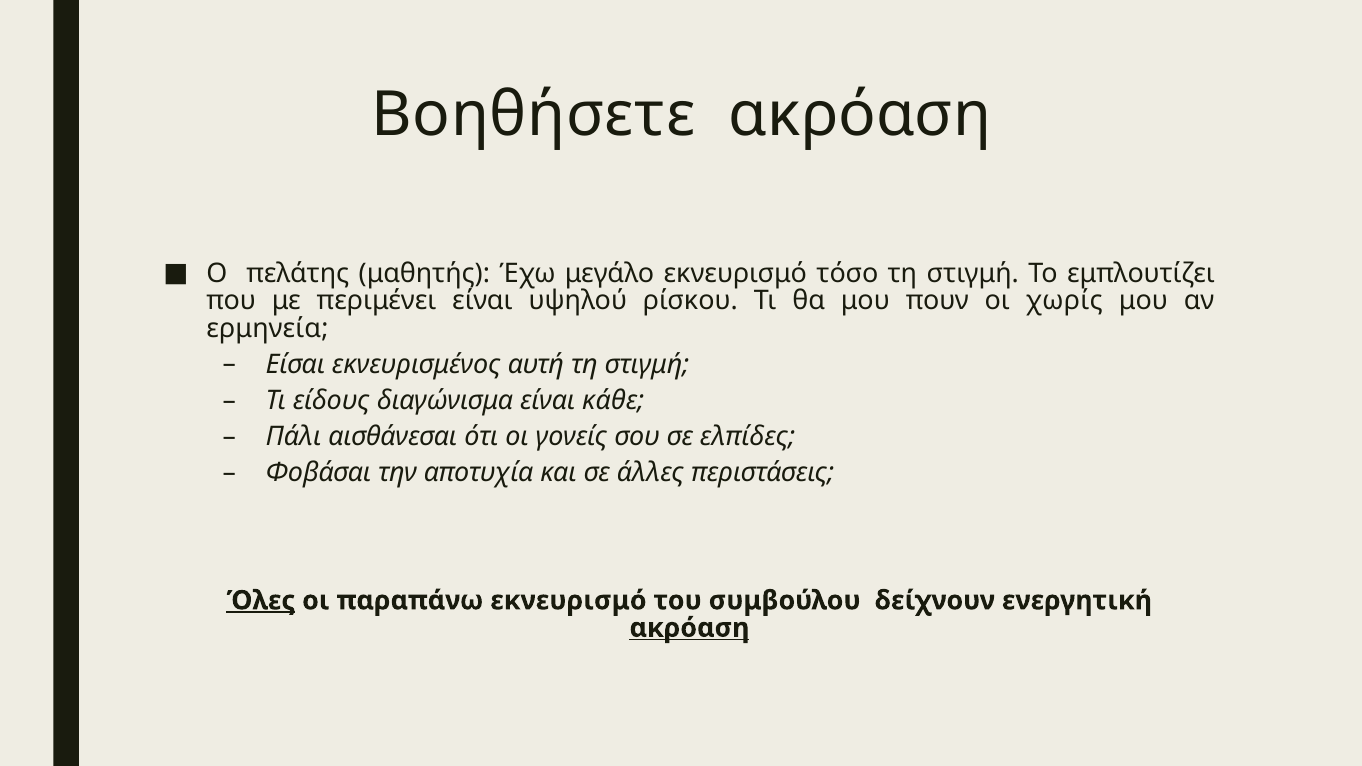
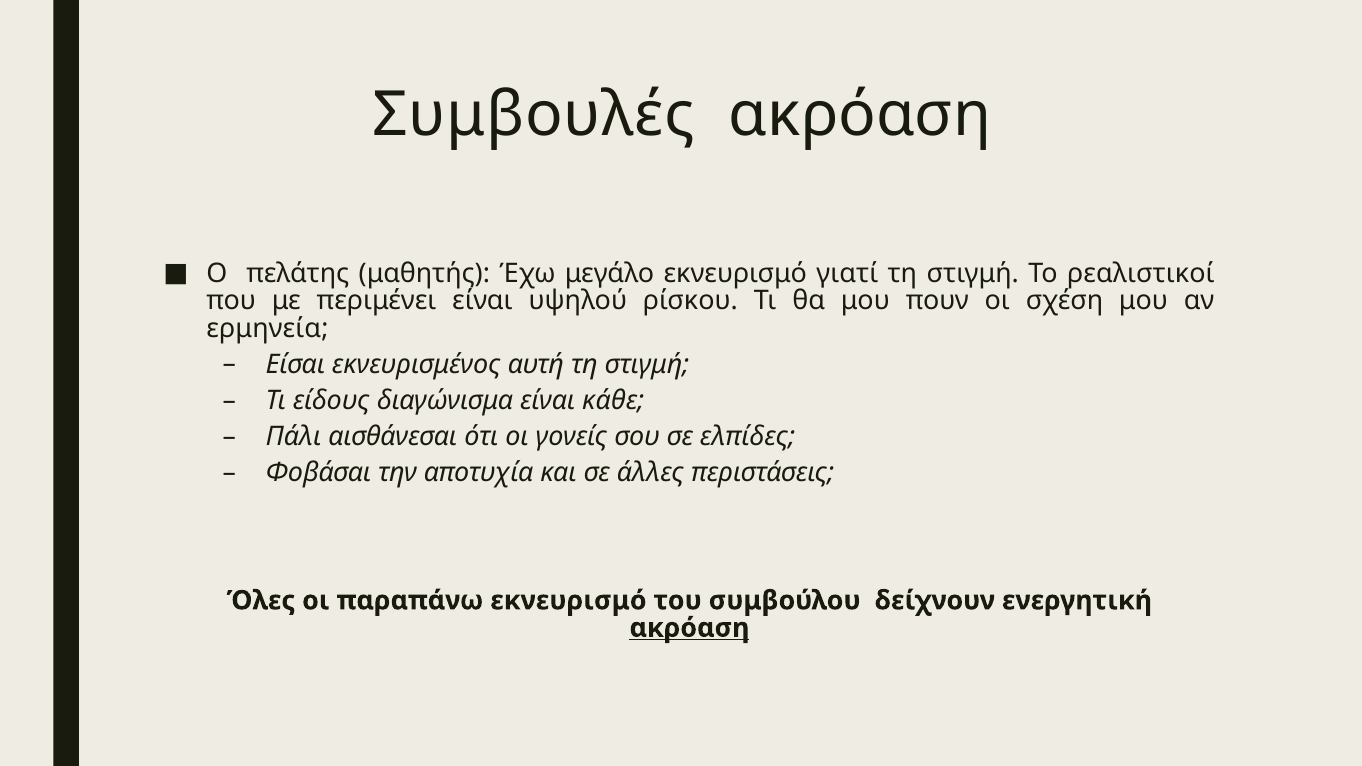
Βοηθήσετε: Βοηθήσετε -> Συμβουλές
τόσο: τόσο -> γιατί
εμπλουτίζει: εμπλουτίζει -> ρεαλιστικοί
χωρίς: χωρίς -> σχέση
Όλες underline: present -> none
